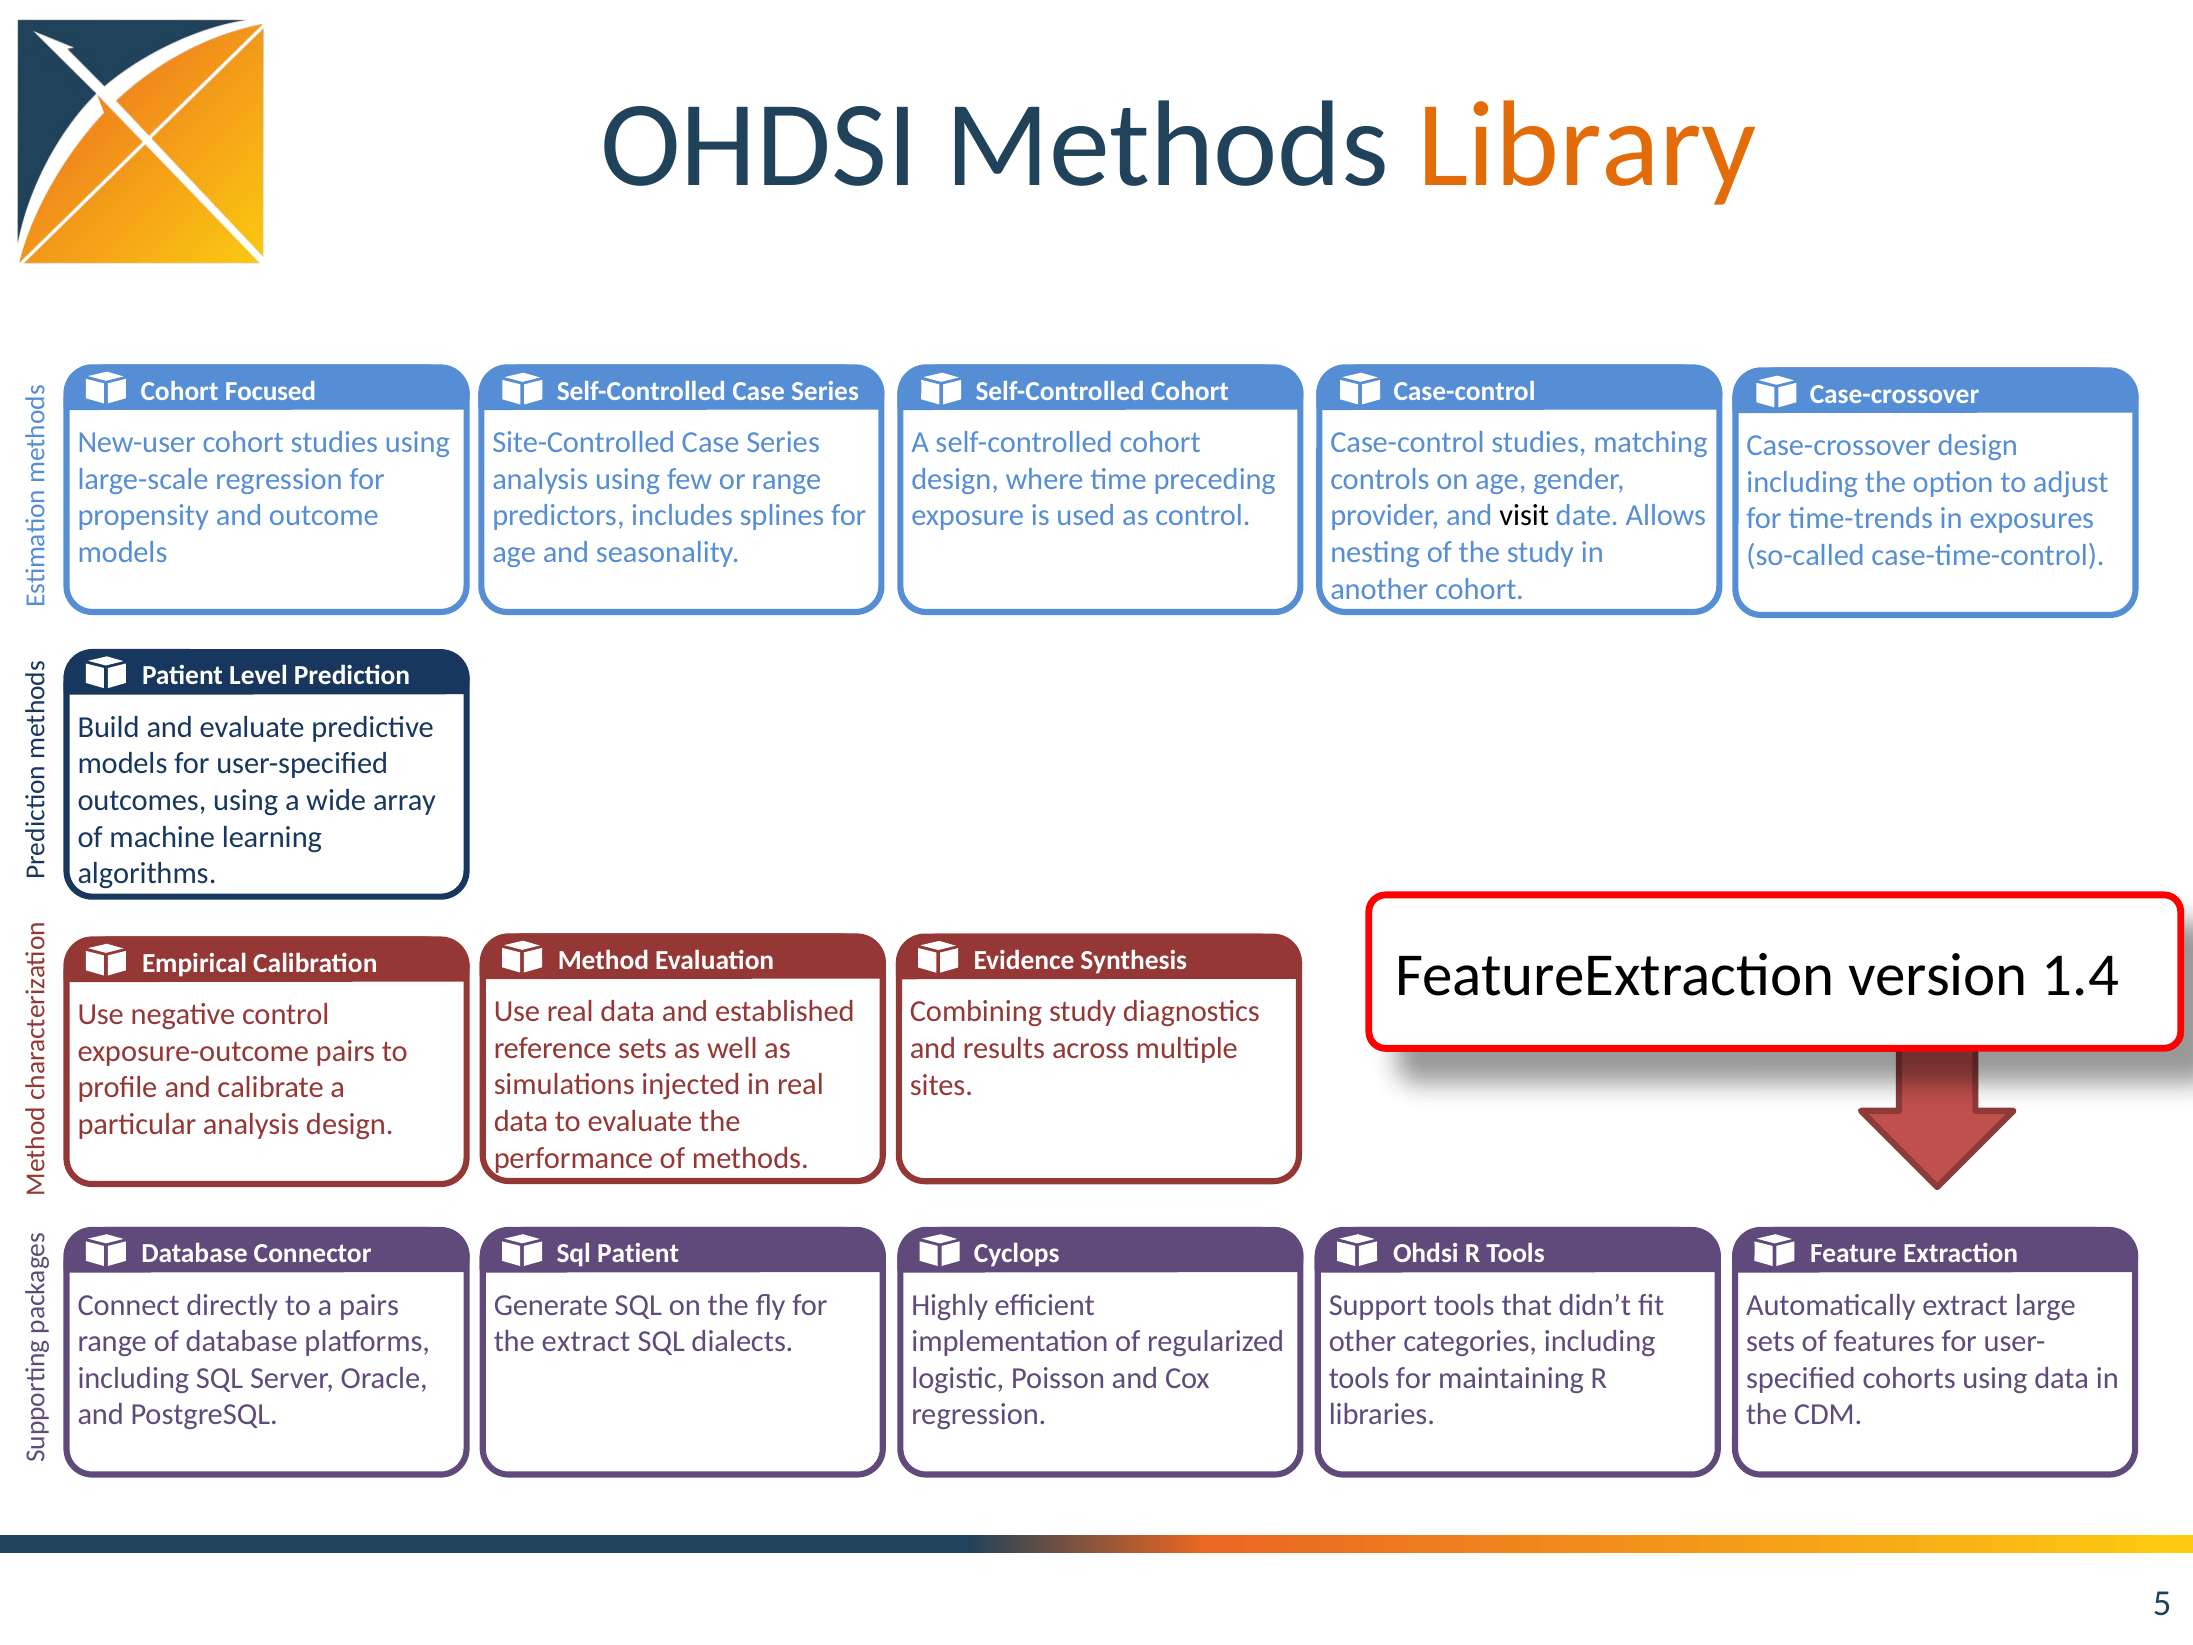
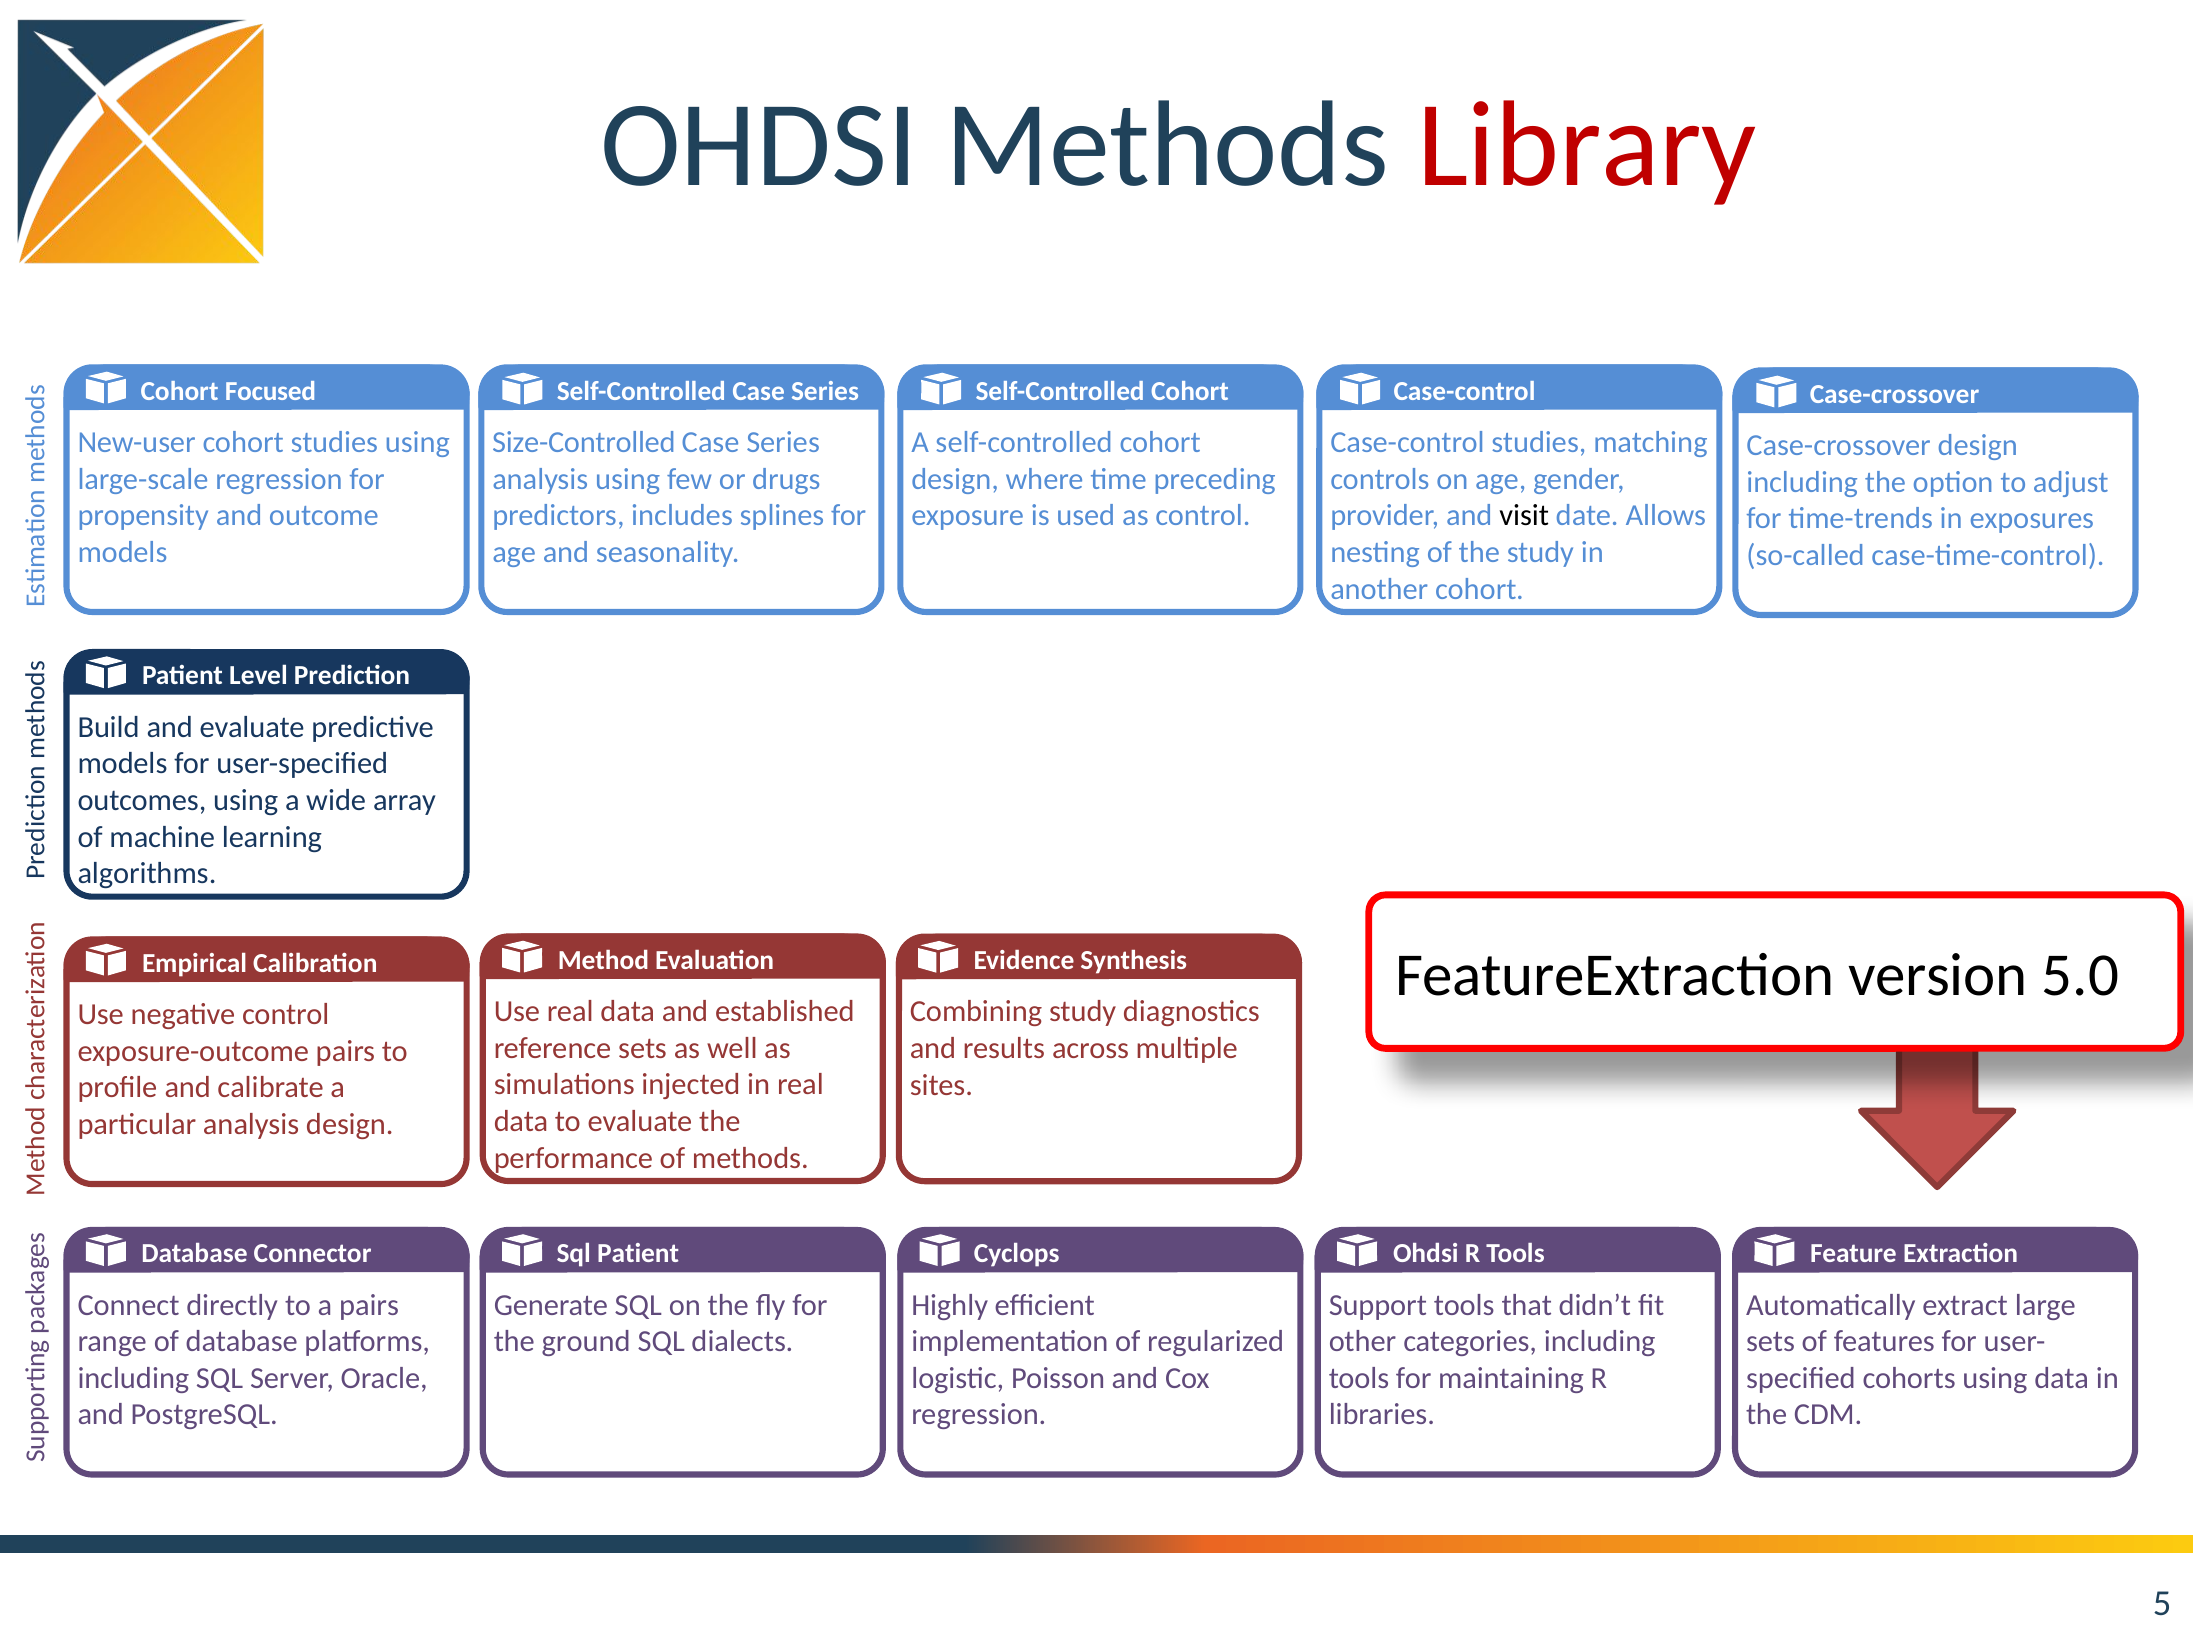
Library colour: orange -> red
Site-Controlled: Site-Controlled -> Size-Controlled
or range: range -> drugs
1.4: 1.4 -> 5.0
the extract: extract -> ground
